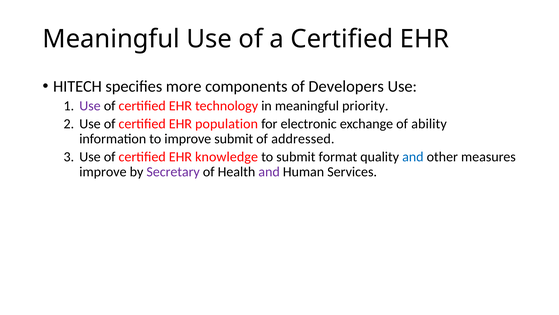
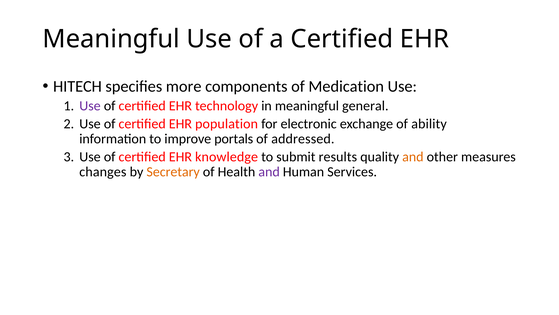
Developers: Developers -> Medication
priority: priority -> general
improve submit: submit -> portals
format: format -> results
and at (413, 157) colour: blue -> orange
improve at (103, 172): improve -> changes
Secretary colour: purple -> orange
